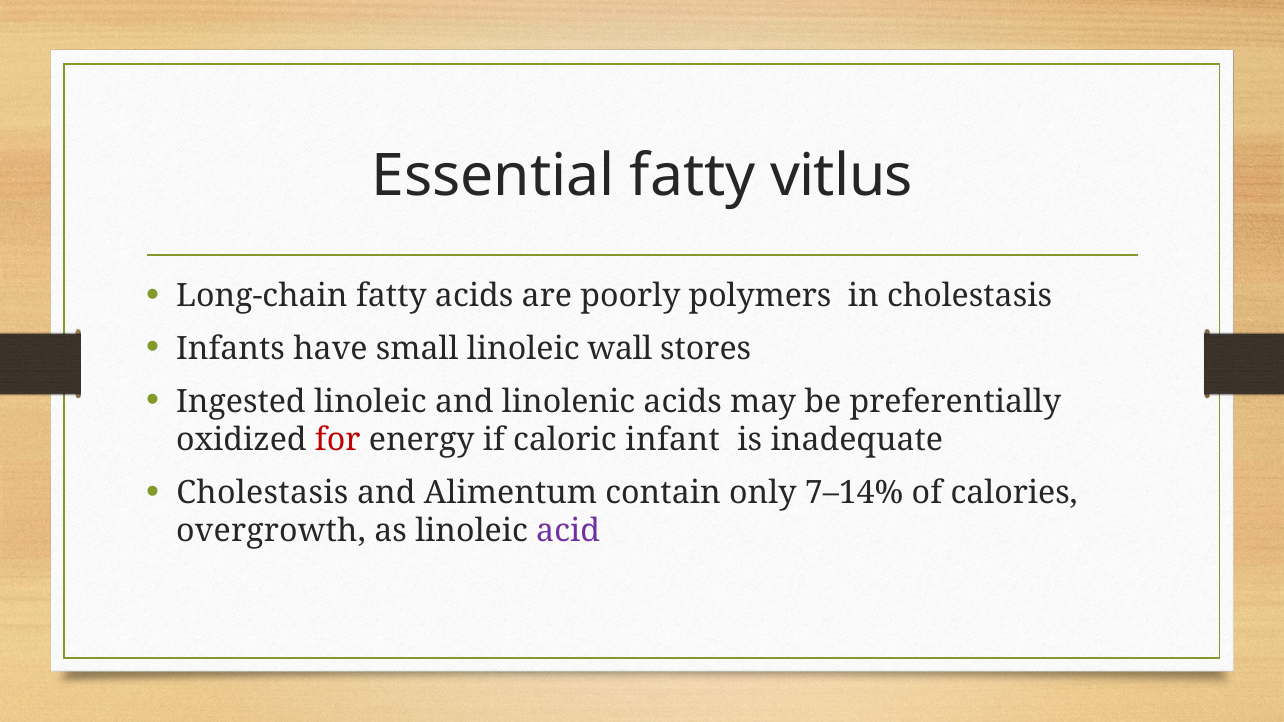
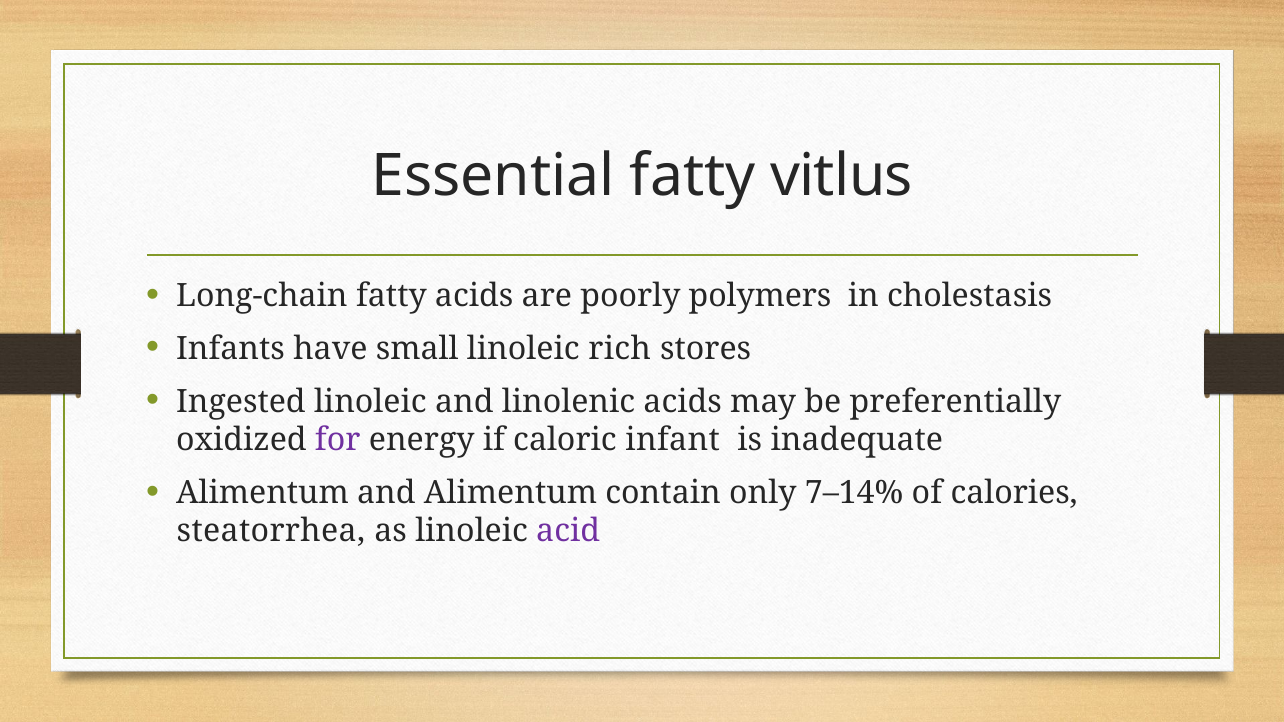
wall: wall -> rich
for colour: red -> purple
Cholestasis at (262, 493): Cholestasis -> Alimentum
overgrowth: overgrowth -> steatorrhea
